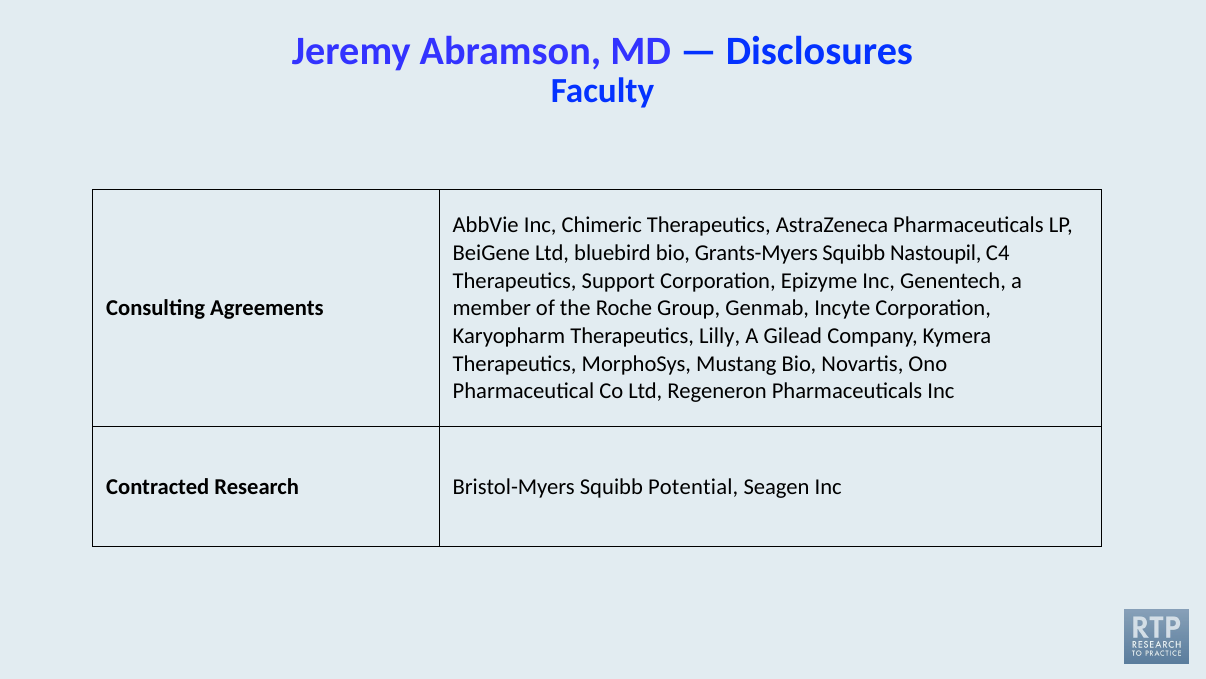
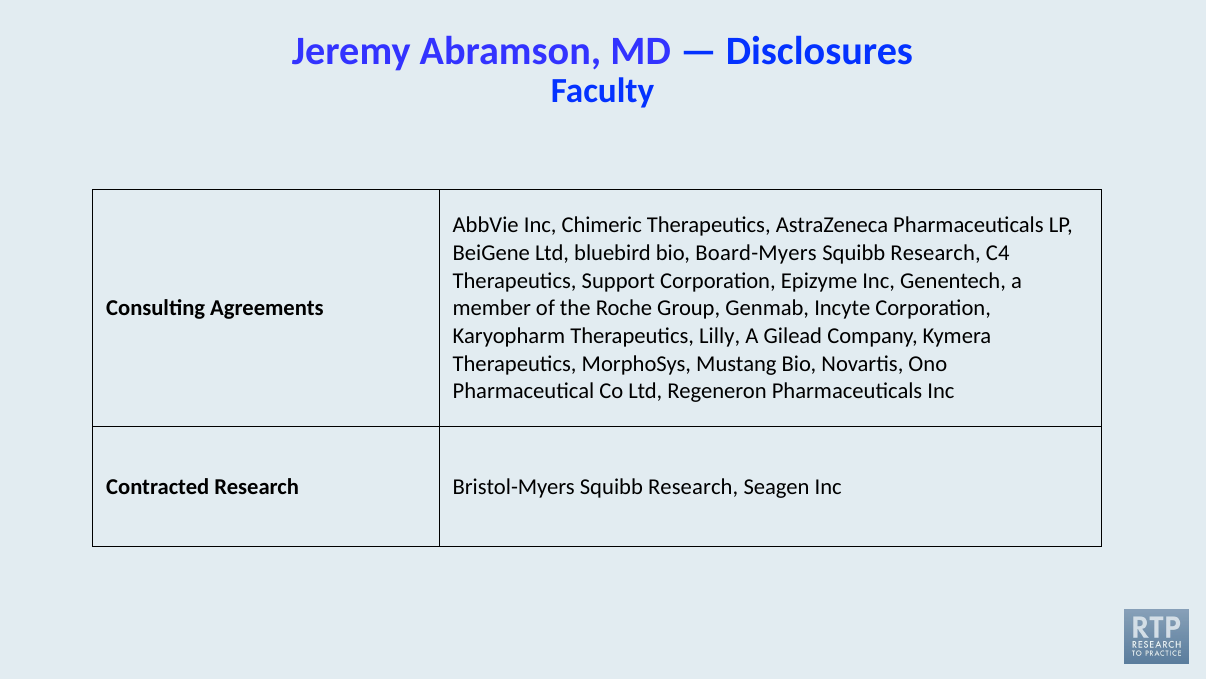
Grants-Myers: Grants-Myers -> Board-Myers
Nastoupil at (936, 253): Nastoupil -> Research
Bristol-Myers Squibb Potential: Potential -> Research
